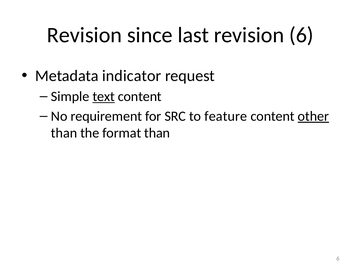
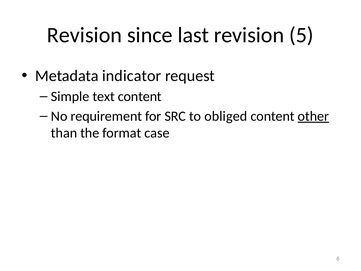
revision 6: 6 -> 5
text underline: present -> none
feature: feature -> obliged
format than: than -> case
